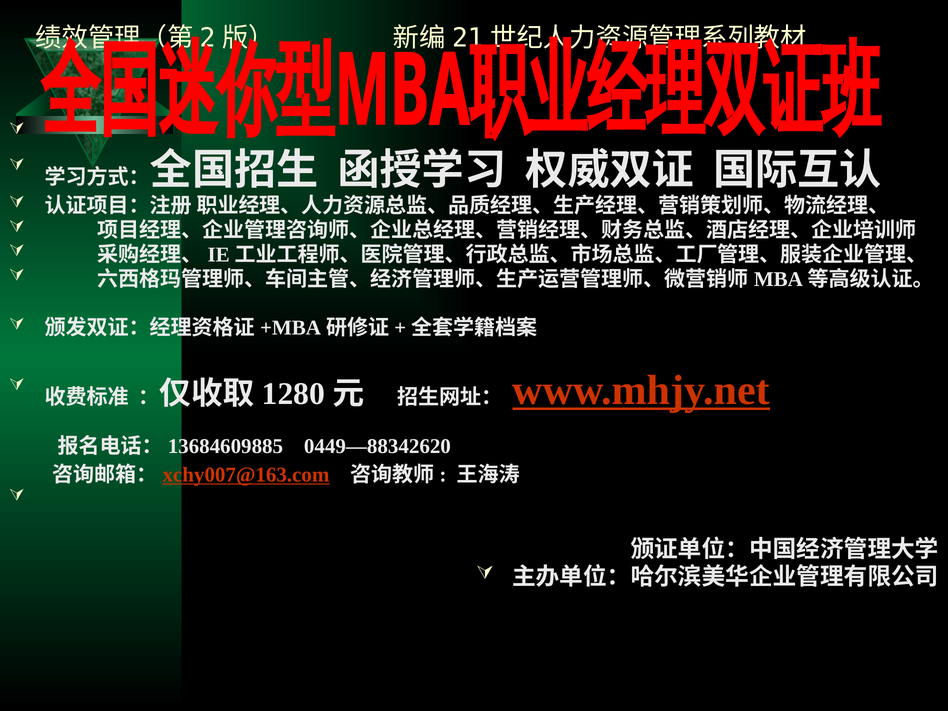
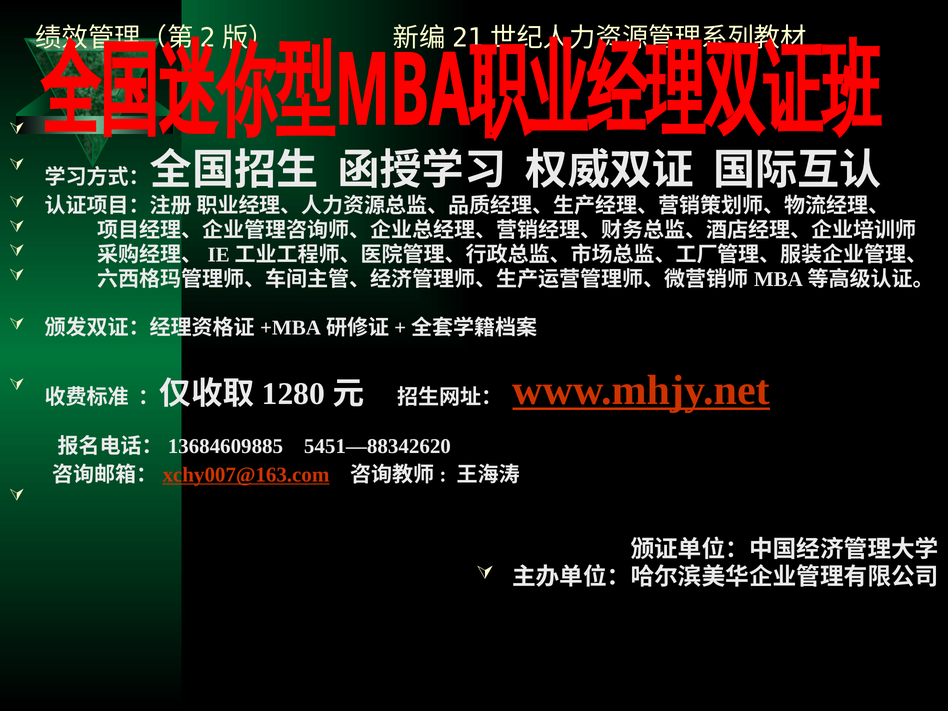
0449—88342620: 0449—88342620 -> 5451—88342620
